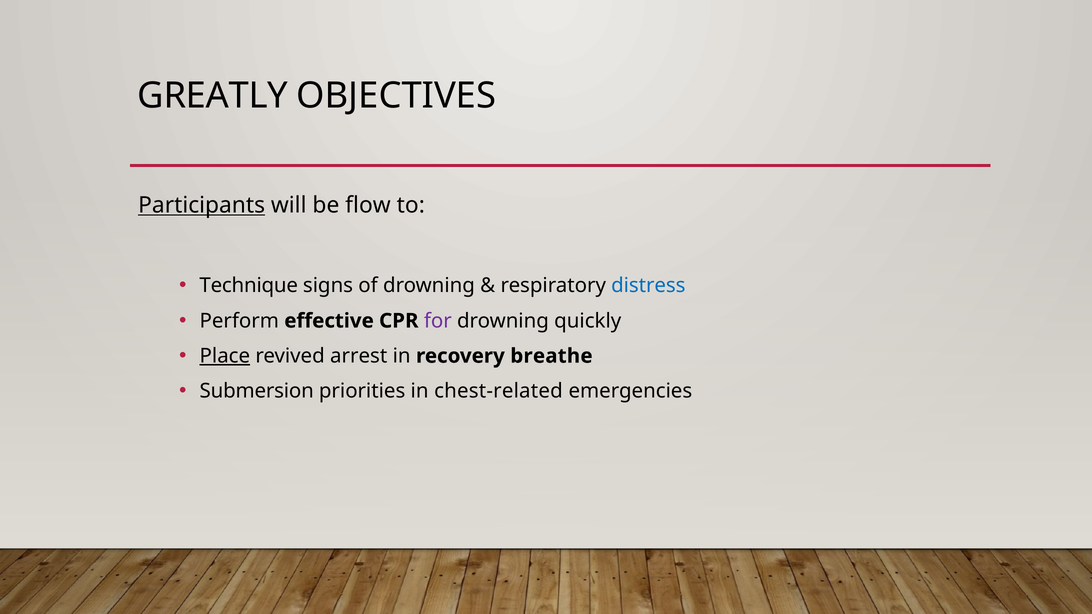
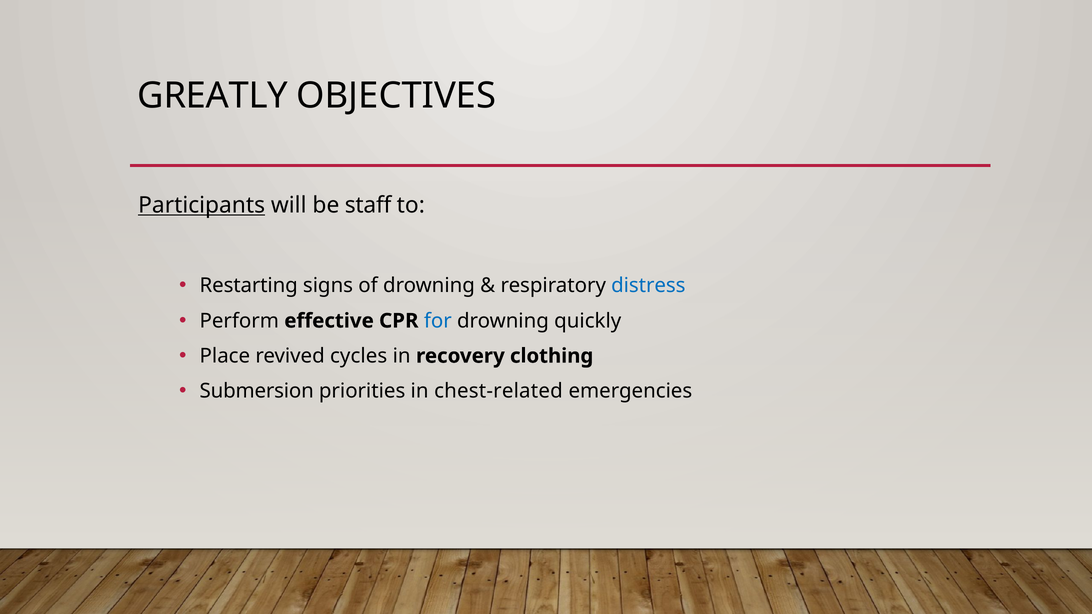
flow: flow -> staff
Technique: Technique -> Restarting
for colour: purple -> blue
Place underline: present -> none
arrest: arrest -> cycles
breathe: breathe -> clothing
